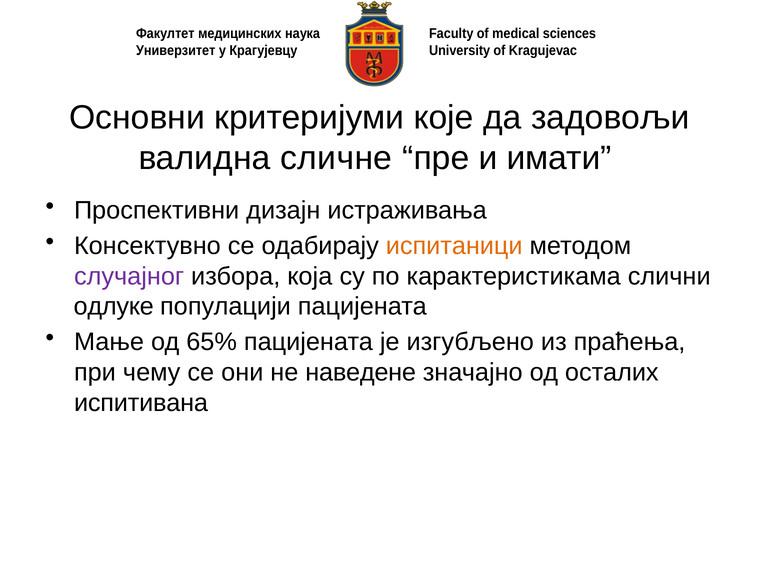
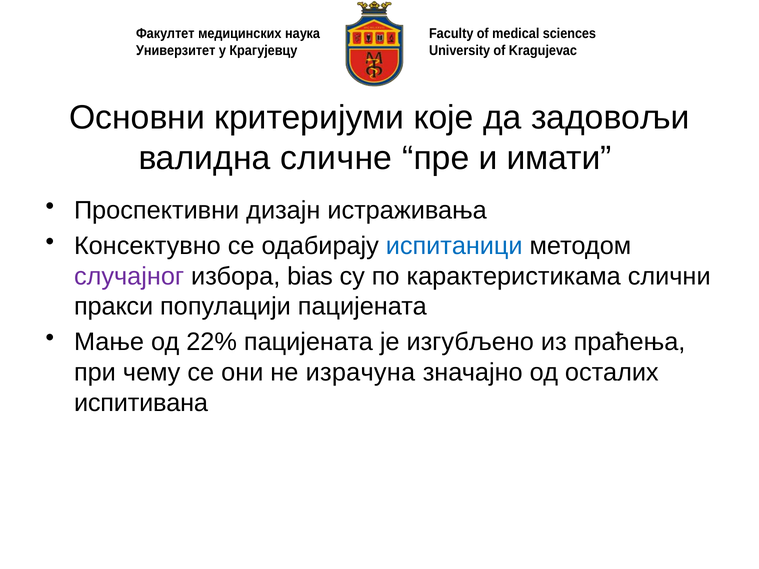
испитаници colour: orange -> blue
која: која -> bias
одлуке: одлуке -> пракси
65%: 65% -> 22%
наведене: наведене -> израчуна
